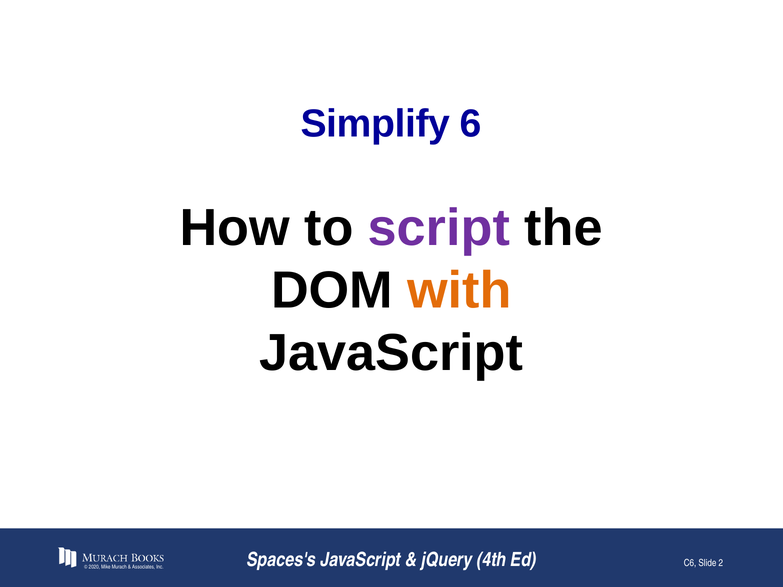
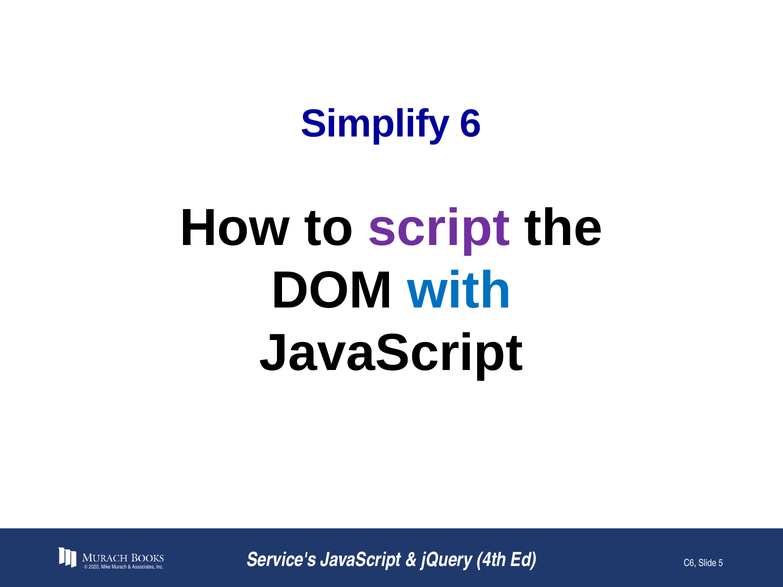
with colour: orange -> blue
Spaces's: Spaces's -> Service's
2: 2 -> 5
